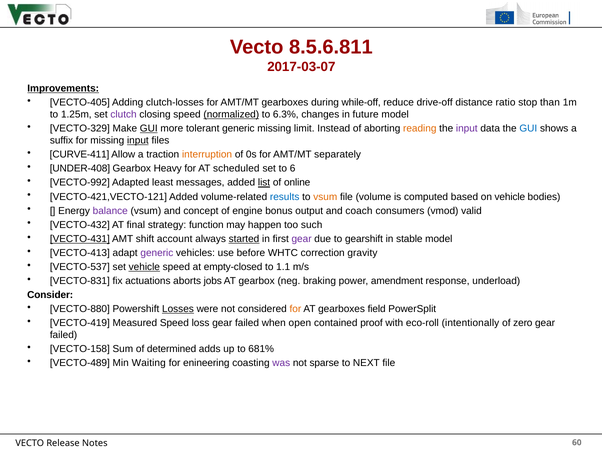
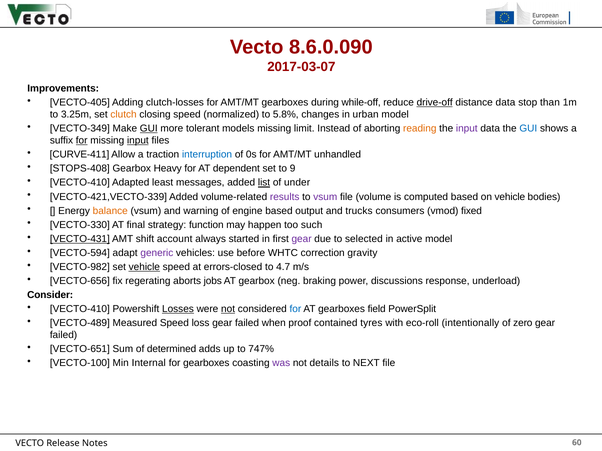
8.5.6.811: 8.5.6.811 -> 8.6.0.090
Improvements underline: present -> none
drive-off underline: none -> present
distance ratio: ratio -> data
1.25m: 1.25m -> 3.25m
clutch colour: purple -> orange
normalized underline: present -> none
6.3%: 6.3% -> 5.8%
future: future -> urban
VECTO-329: VECTO-329 -> VECTO-349
tolerant generic: generic -> models
for at (82, 141) underline: none -> present
interruption colour: orange -> blue
separately: separately -> unhandled
UNDER-408: UNDER-408 -> STOPS-408
scheduled: scheduled -> dependent
6: 6 -> 9
VECTO-992 at (80, 183): VECTO-992 -> VECTO-410
online: online -> under
VECTO-421,VECTO-121: VECTO-421,VECTO-121 -> VECTO-421,VECTO-339
results colour: blue -> purple
vsum at (325, 197) colour: orange -> purple
balance colour: purple -> orange
concept: concept -> warning
engine bonus: bonus -> based
coach: coach -> trucks
valid: valid -> fixed
VECTO-432: VECTO-432 -> VECTO-330
started underline: present -> none
gearshift: gearshift -> selected
stable: stable -> active
VECTO-413: VECTO-413 -> VECTO-594
VECTO-537: VECTO-537 -> VECTO-982
empty-closed: empty-closed -> errors-closed
1.1: 1.1 -> 4.7
VECTO-831: VECTO-831 -> VECTO-656
actuations: actuations -> regerating
amendment: amendment -> discussions
VECTO-880 at (80, 309): VECTO-880 -> VECTO-410
not at (228, 309) underline: none -> present
for at (295, 309) colour: orange -> blue
VECTO-419: VECTO-419 -> VECTO-489
open: open -> proof
proof: proof -> tyres
VECTO-158: VECTO-158 -> VECTO-651
681%: 681% -> 747%
VECTO-489: VECTO-489 -> VECTO-100
Waiting: Waiting -> Internal
for enineering: enineering -> gearboxes
sparse: sparse -> details
